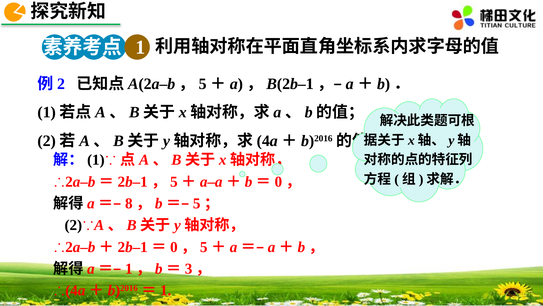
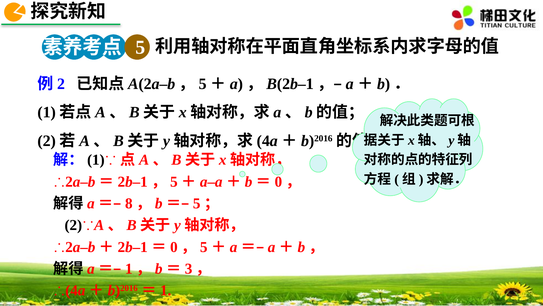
1: 1 -> 5
